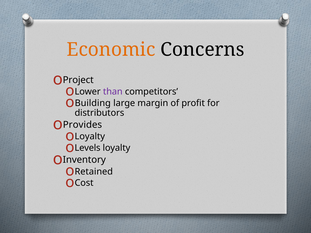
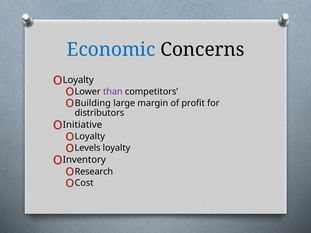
Economic colour: orange -> blue
Project at (78, 80): Project -> Loyalty
Provides: Provides -> Initiative
Retained: Retained -> Research
